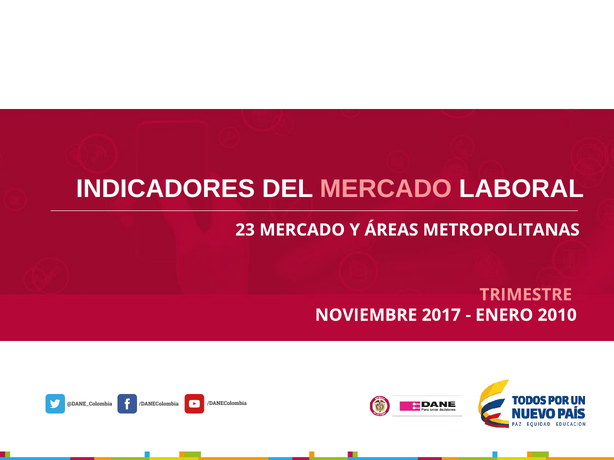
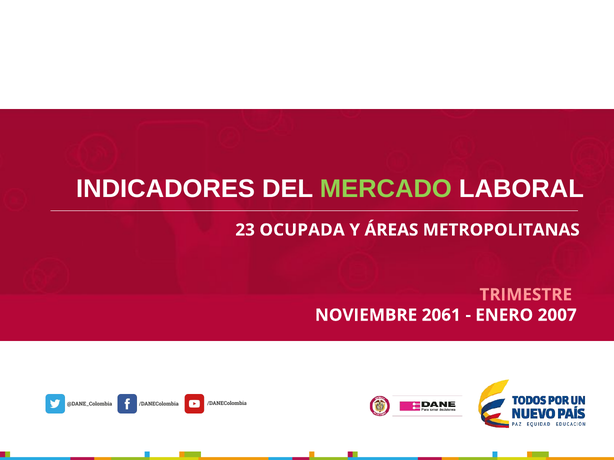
MERCADO at (386, 189) colour: pink -> light green
23 MERCADO: MERCADO -> OCUPADA
2017: 2017 -> 2061
2010: 2010 -> 2007
